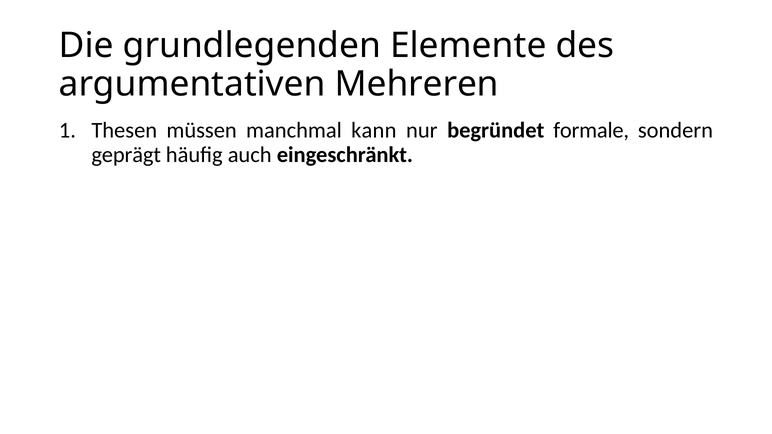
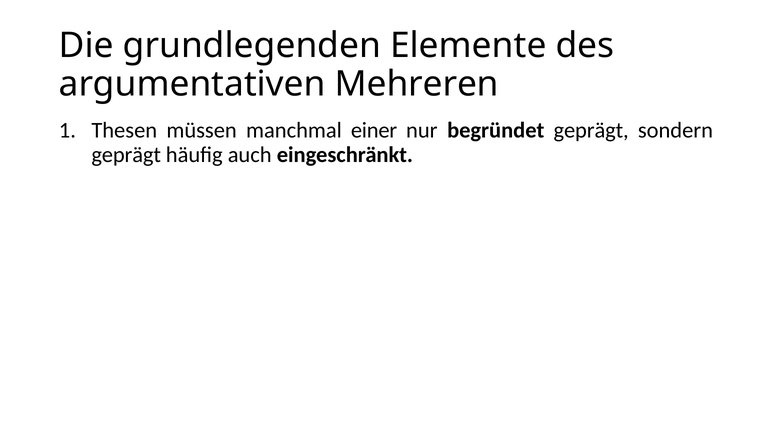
kann: kann -> einer
begründet formale: formale -> geprägt
